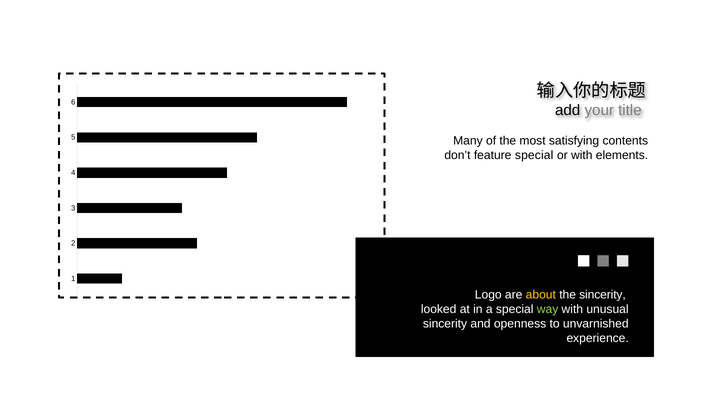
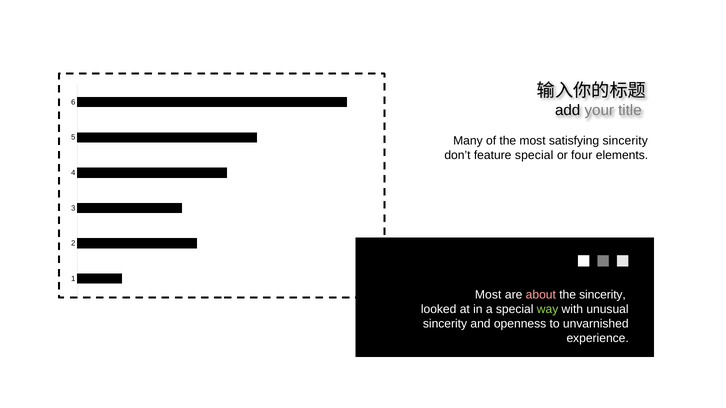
satisfying contents: contents -> sincerity
or with: with -> four
Logo at (488, 295): Logo -> Most
about colour: yellow -> pink
